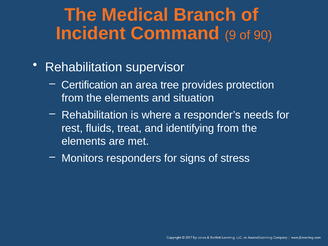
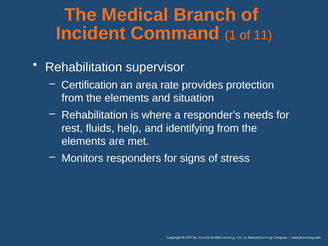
9: 9 -> 1
90: 90 -> 11
tree: tree -> rate
treat: treat -> help
